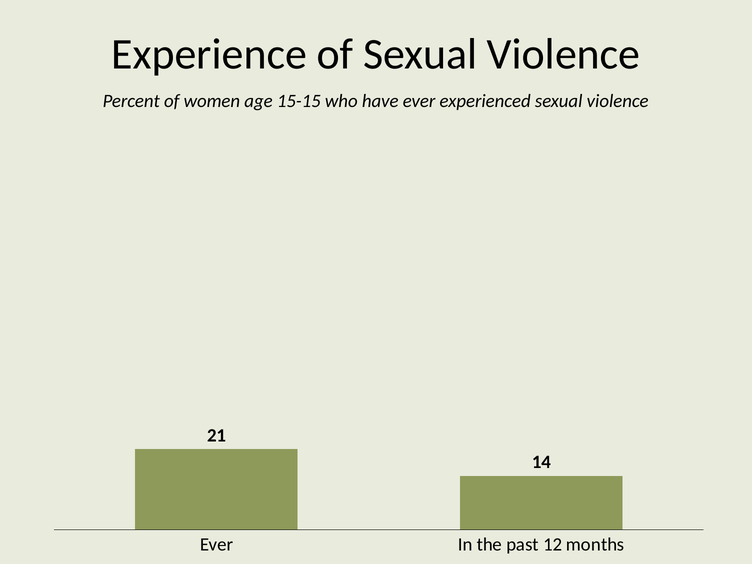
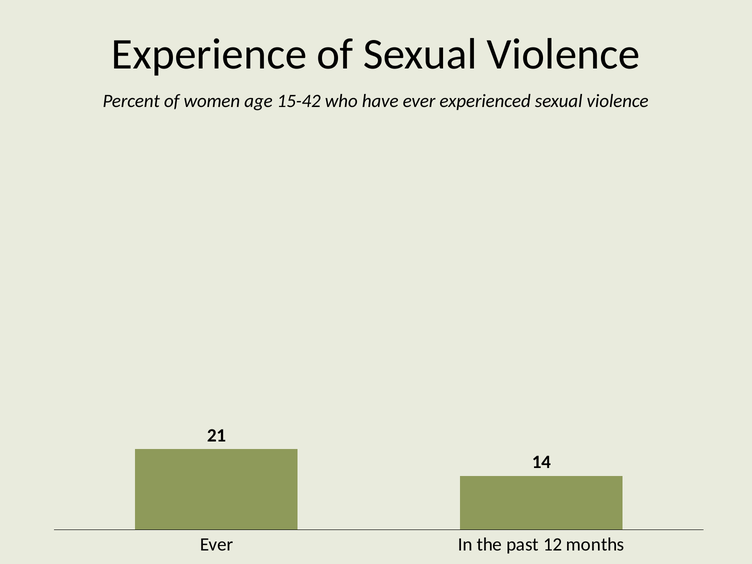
15-15: 15-15 -> 15-42
